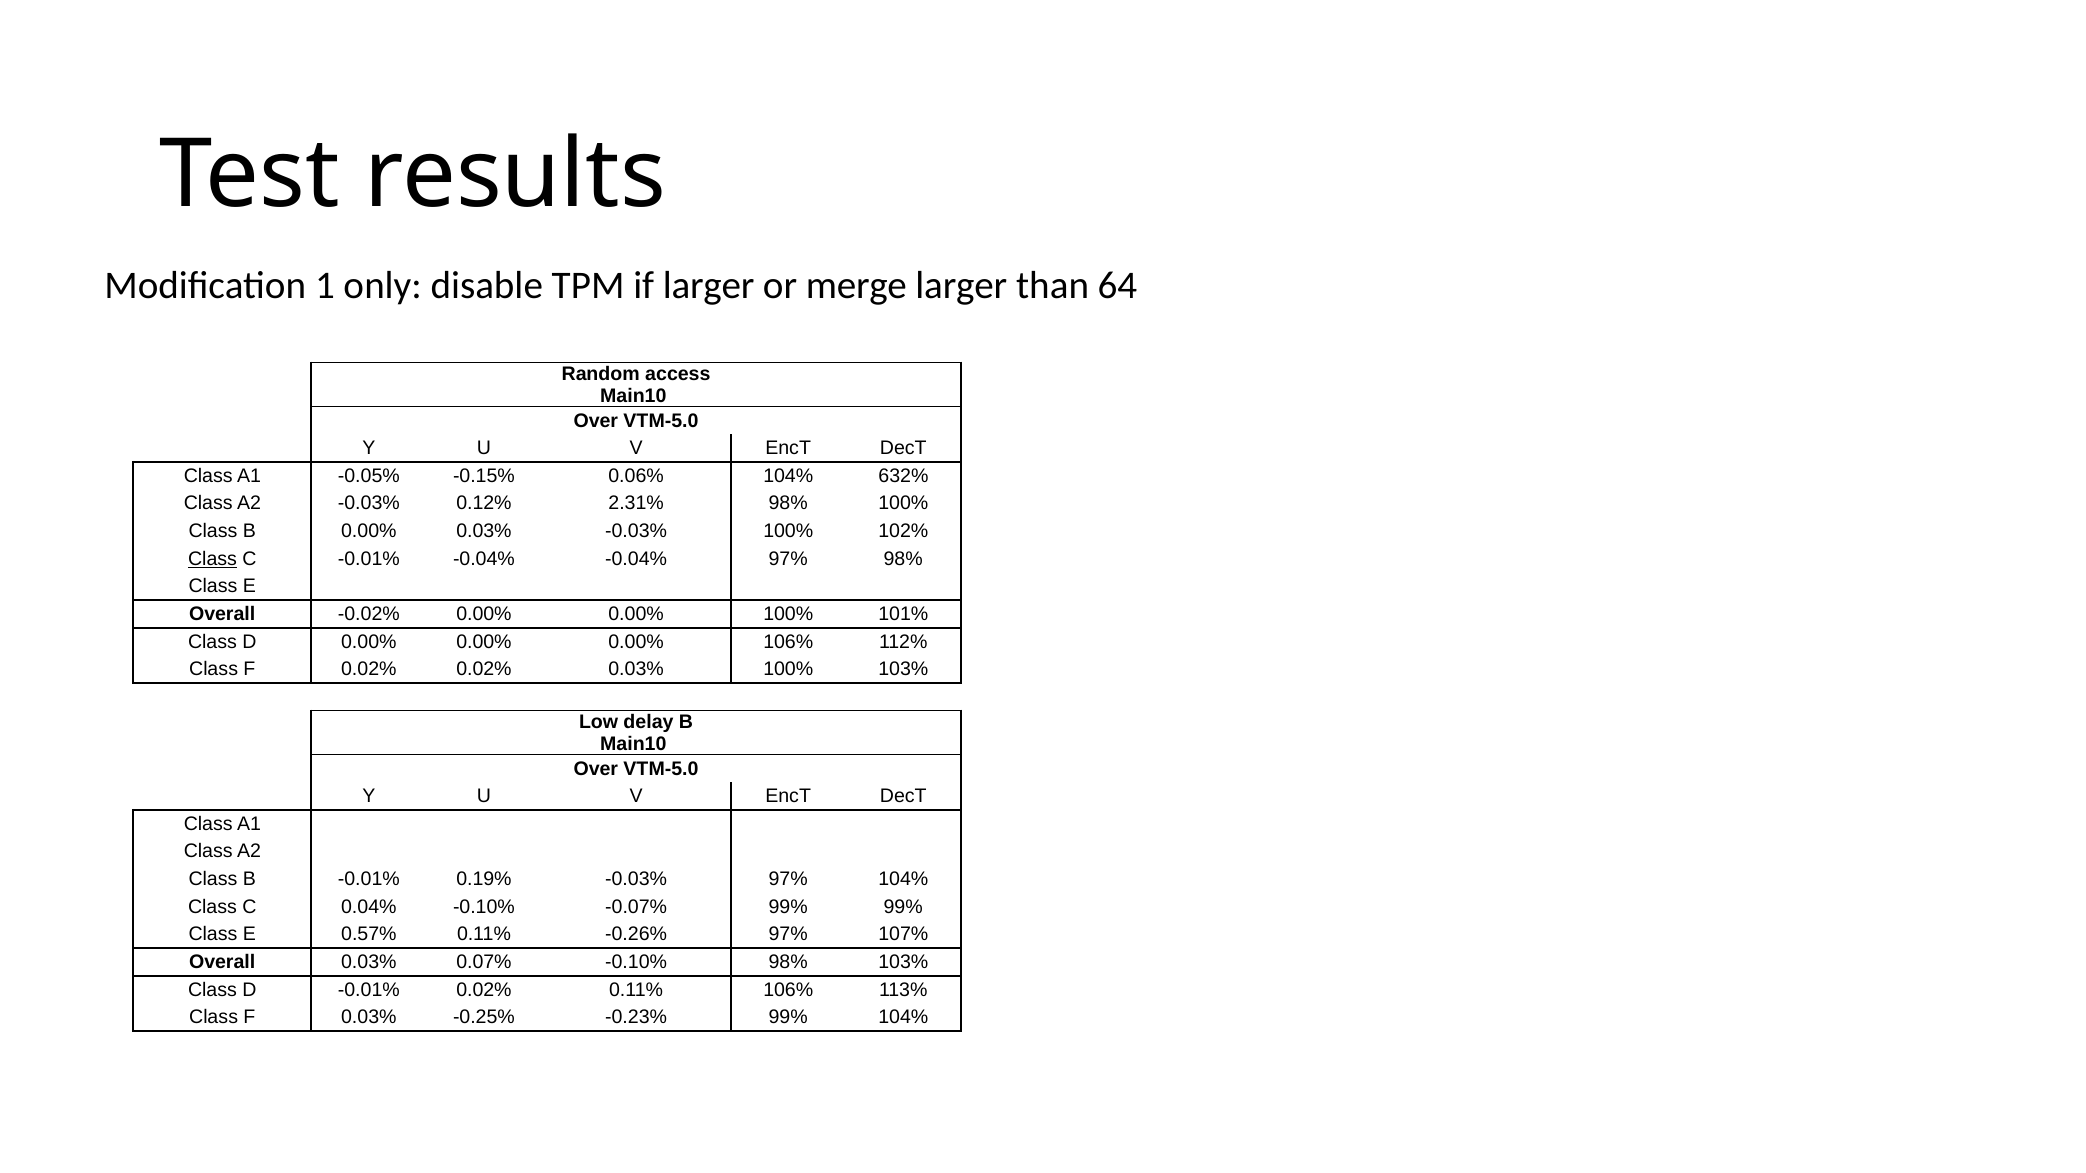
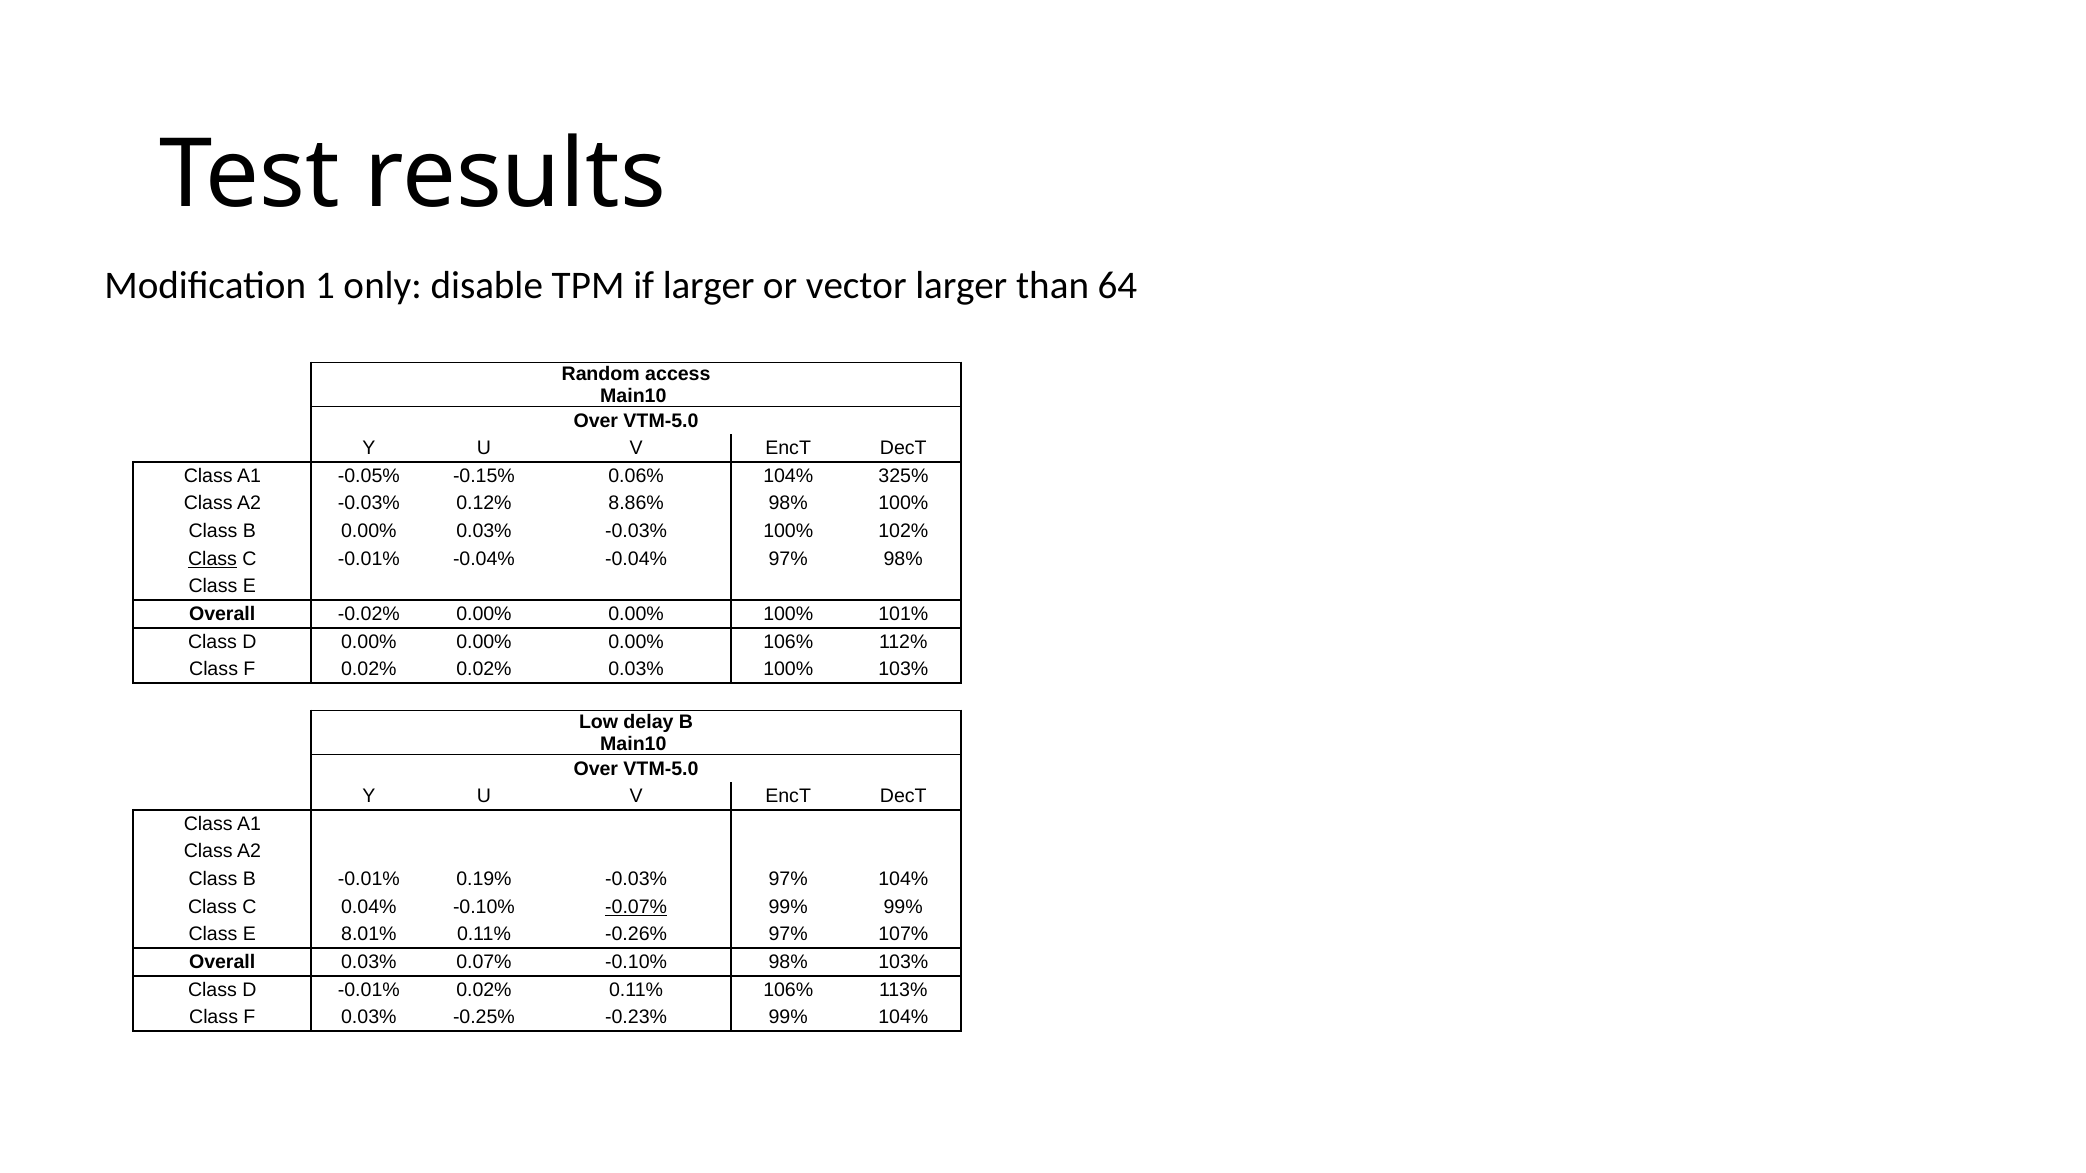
merge: merge -> vector
632%: 632% -> 325%
2.31%: 2.31% -> 8.86%
-0.07% underline: none -> present
0.57%: 0.57% -> 8.01%
